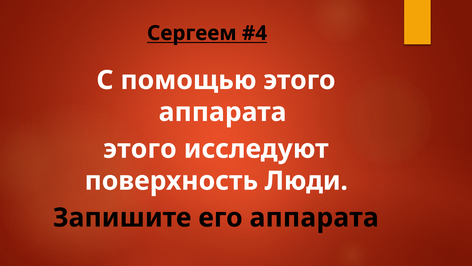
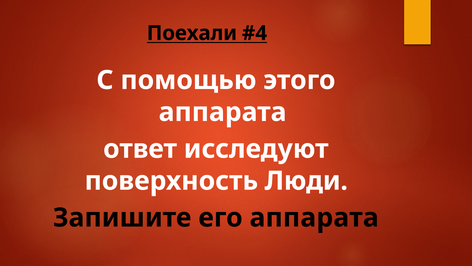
Сергеем: Сергеем -> Поехали
этого at (140, 149): этого -> ответ
